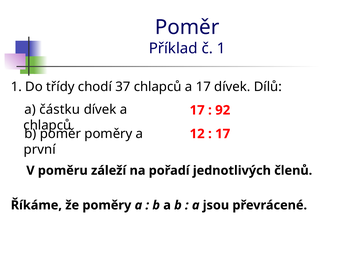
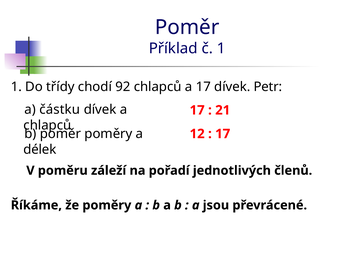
37: 37 -> 92
Dílů: Dílů -> Petr
92: 92 -> 21
první: první -> délek
